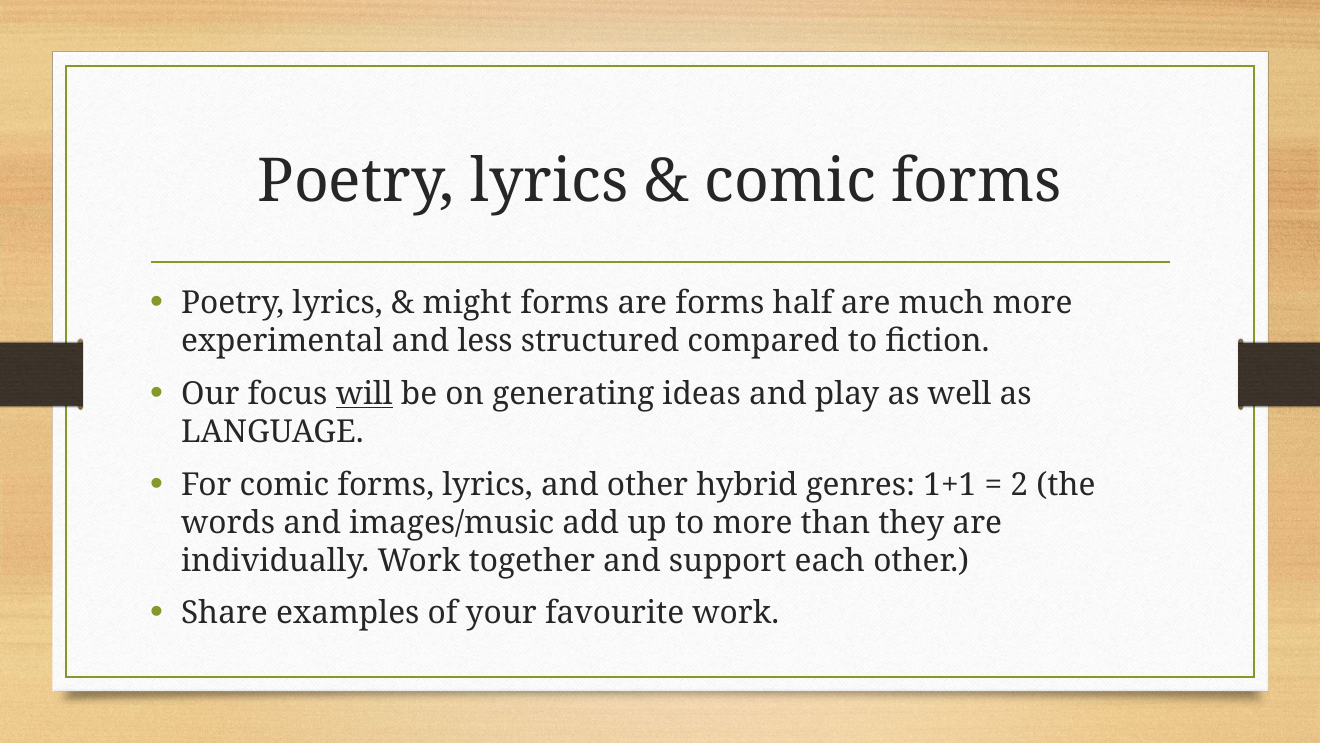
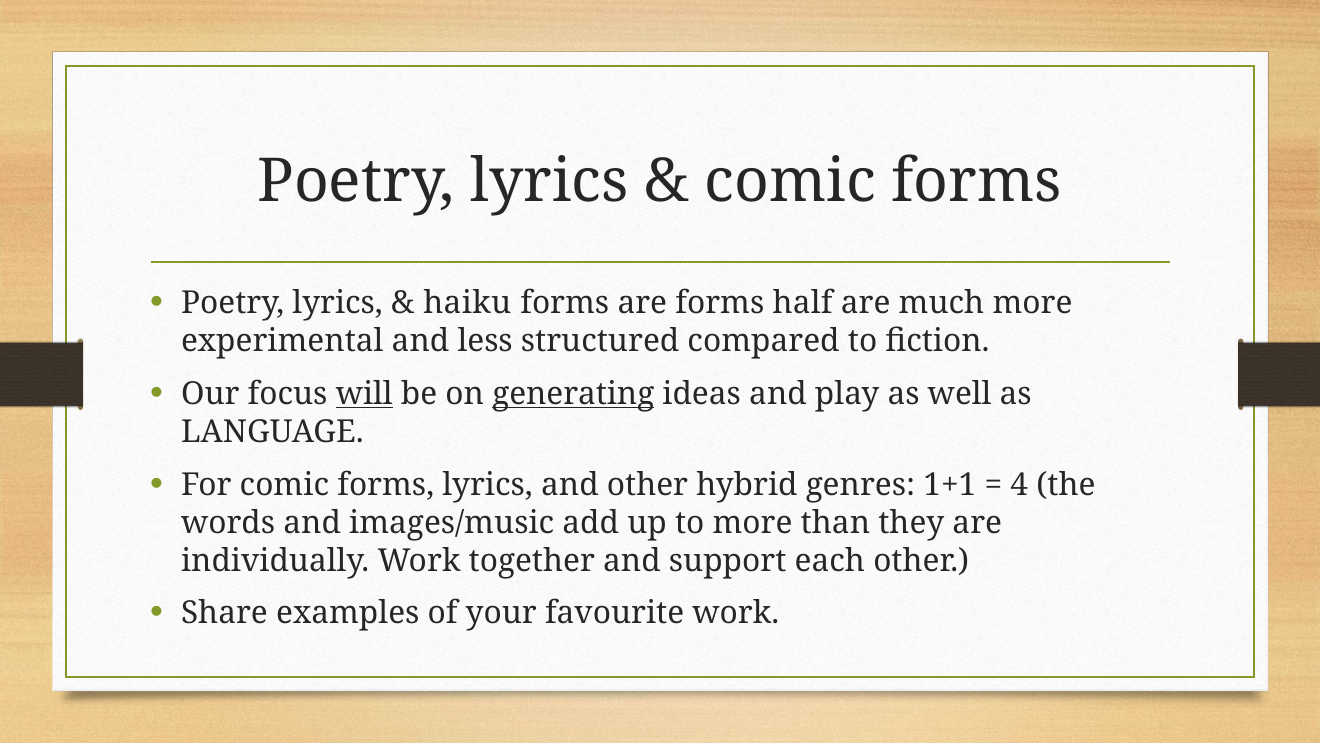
might: might -> haiku
generating underline: none -> present
2: 2 -> 4
